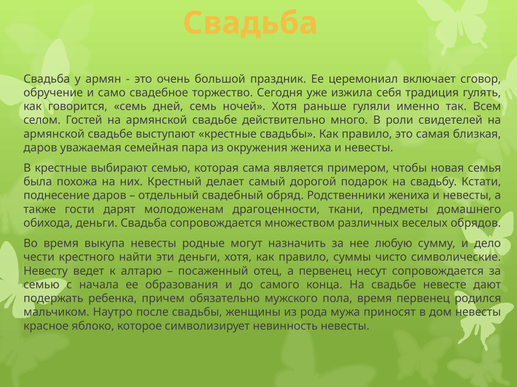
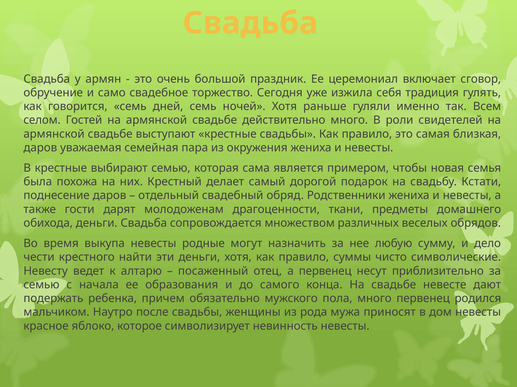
несут сопровождается: сопровождается -> приблизительно
пола время: время -> много
